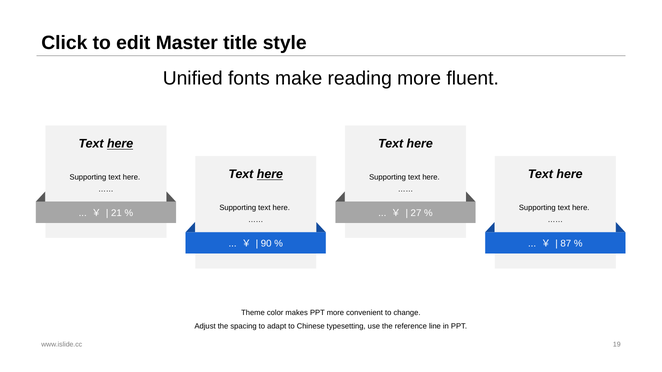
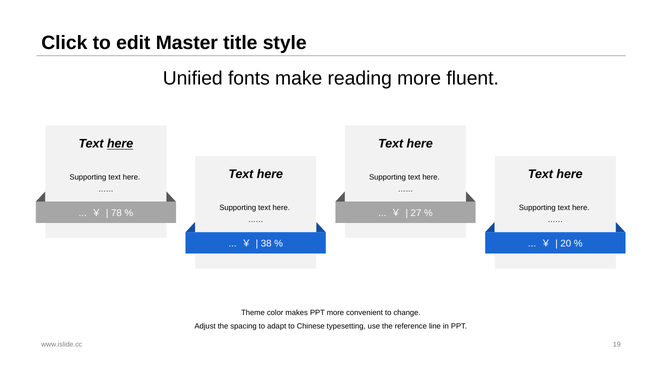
here at (270, 175) underline: present -> none
21: 21 -> 78
90: 90 -> 38
87: 87 -> 20
